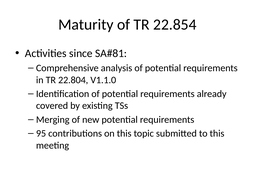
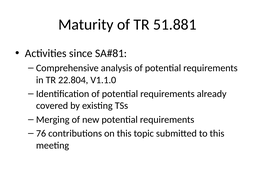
22.854: 22.854 -> 51.881
95: 95 -> 76
